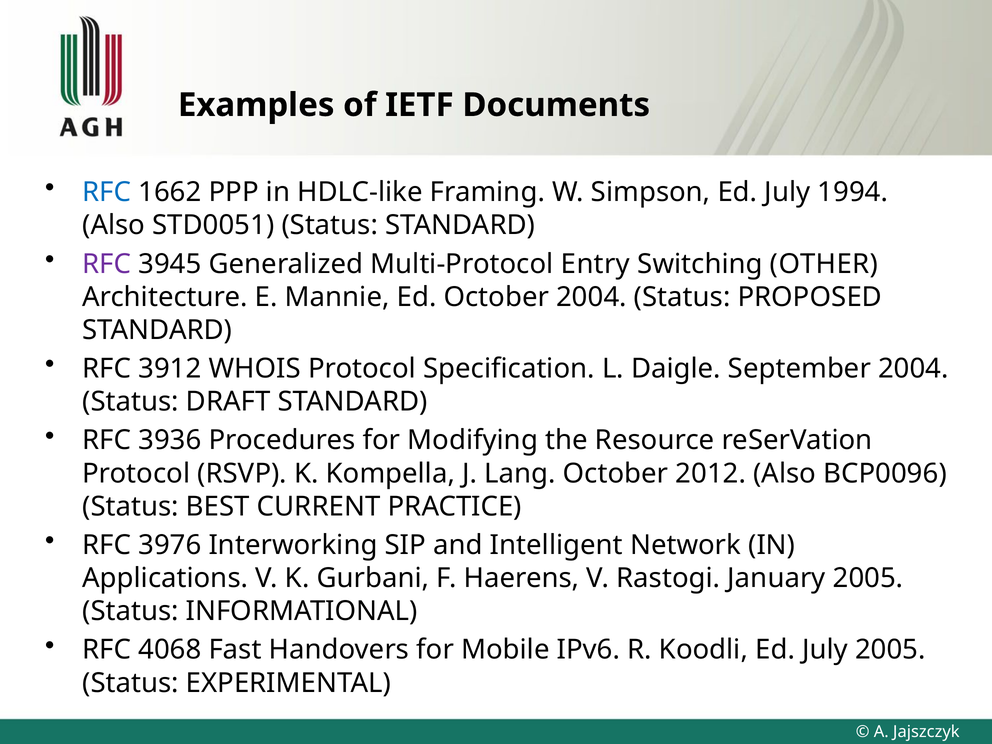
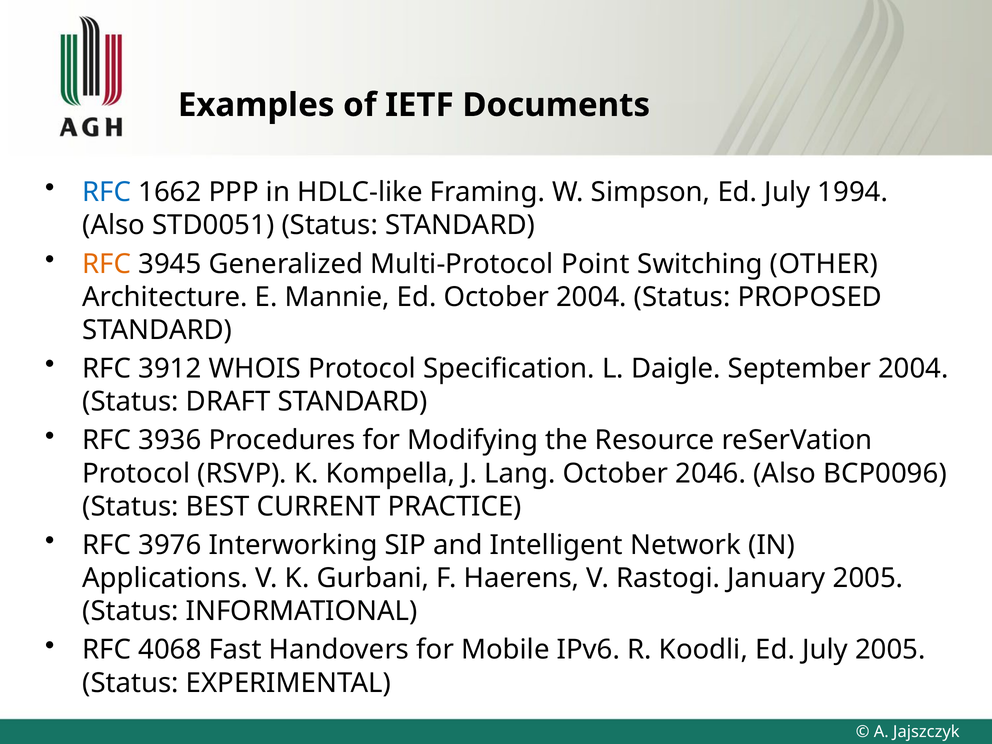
RFC at (107, 264) colour: purple -> orange
Entry: Entry -> Point
2012: 2012 -> 2046
